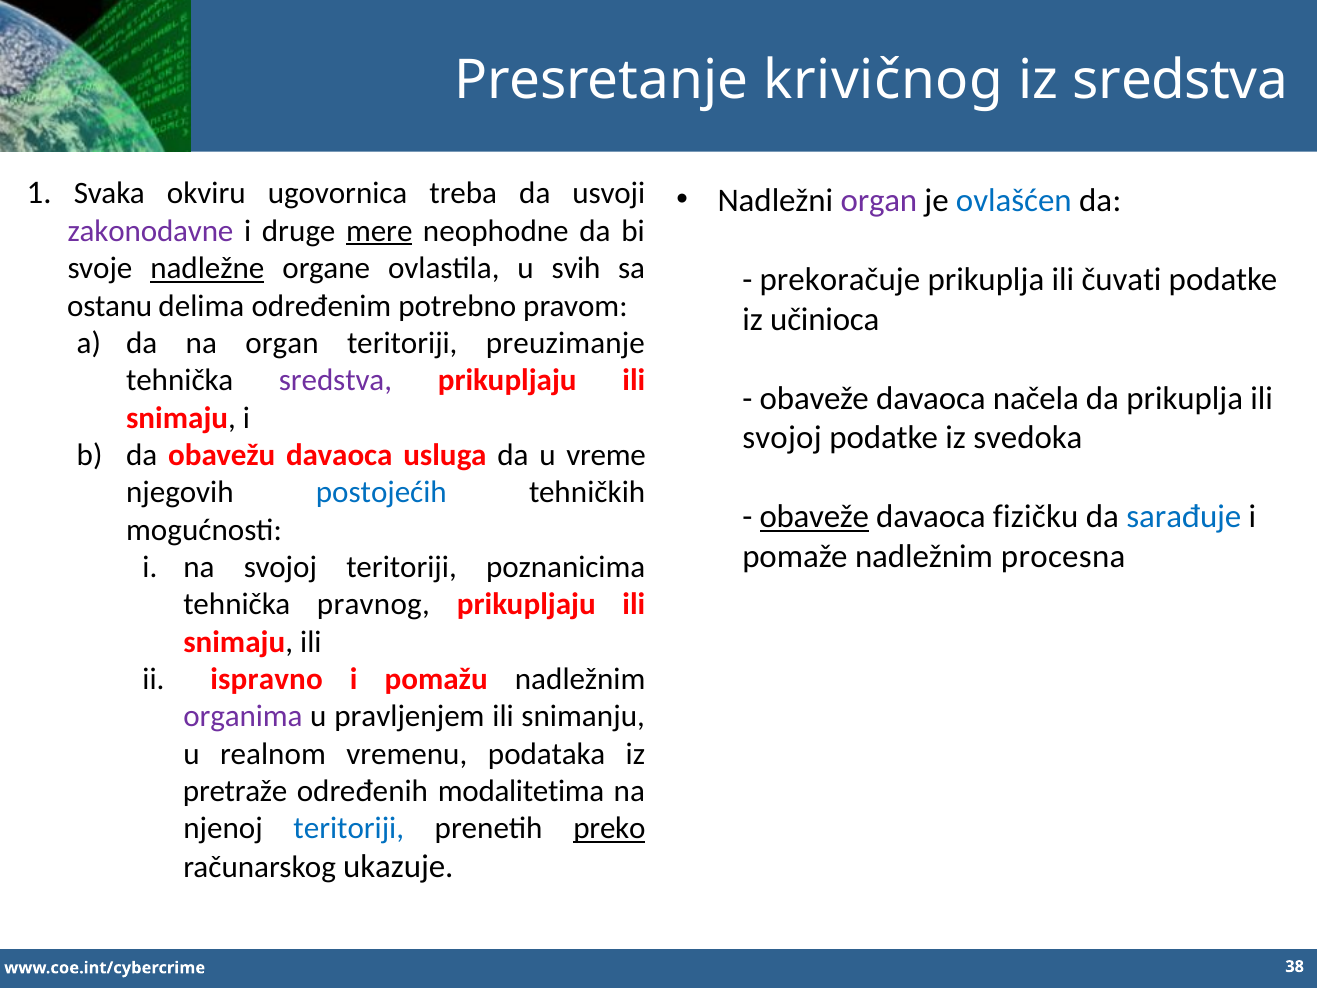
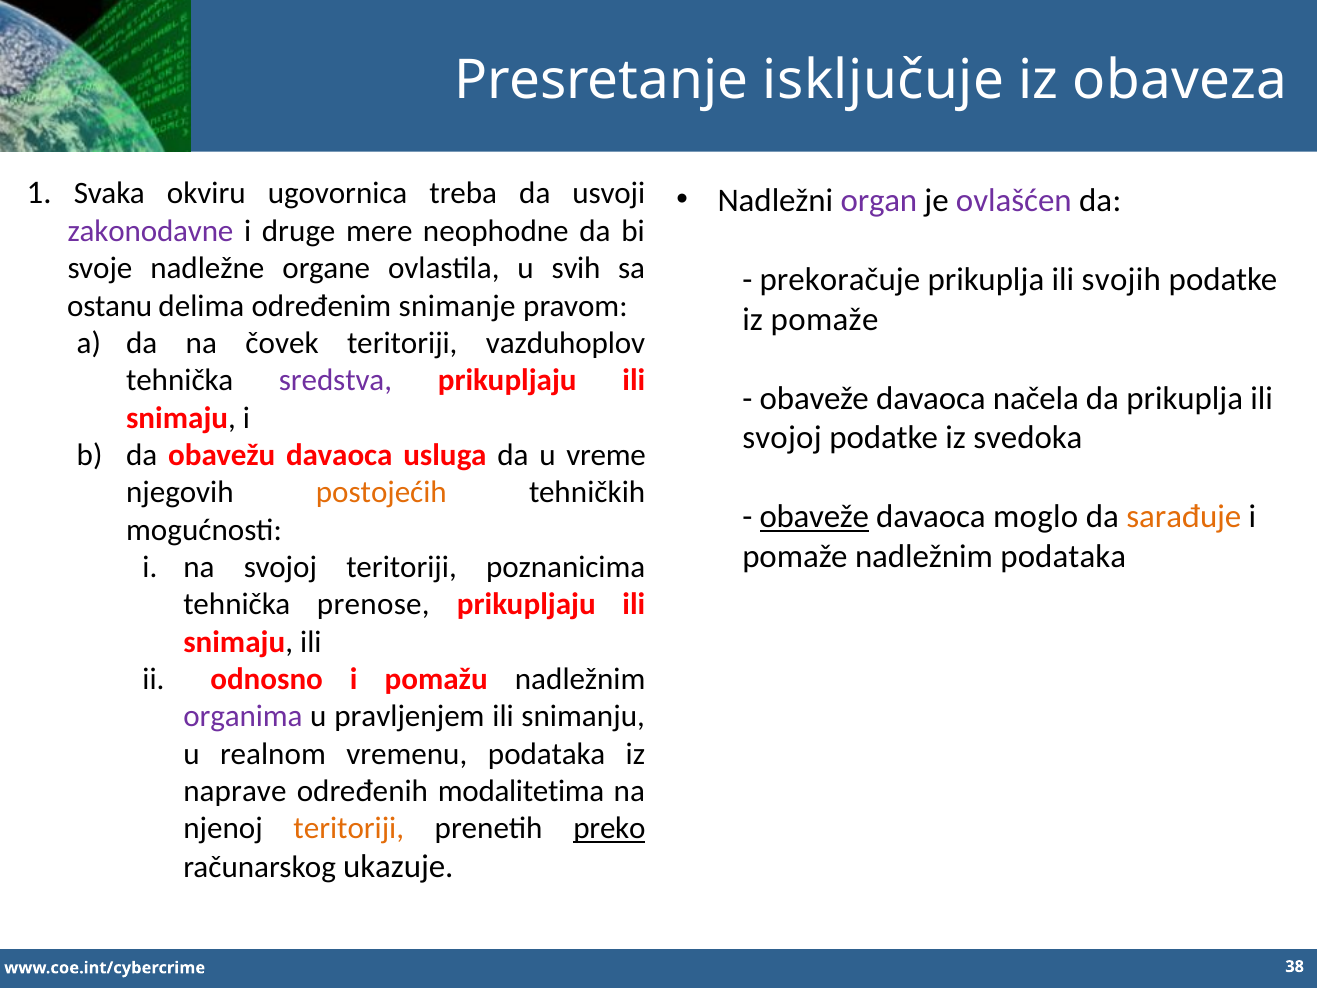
krivičnog: krivičnog -> isključuje
iz sredstva: sredstva -> obaveza
ovlašćen colour: blue -> purple
mere underline: present -> none
nadležne underline: present -> none
čuvati: čuvati -> svojih
potrebno: potrebno -> snimanje
iz učinioca: učinioca -> pomaže
na organ: organ -> čovek
preuzimanje: preuzimanje -> vazduhoplov
postojećih colour: blue -> orange
fizičku: fizičku -> moglo
sarađuje colour: blue -> orange
nadležnim procesna: procesna -> podataka
pravnog: pravnog -> prenose
ispravno: ispravno -> odnosno
pretraže: pretraže -> naprave
teritoriji at (349, 828) colour: blue -> orange
